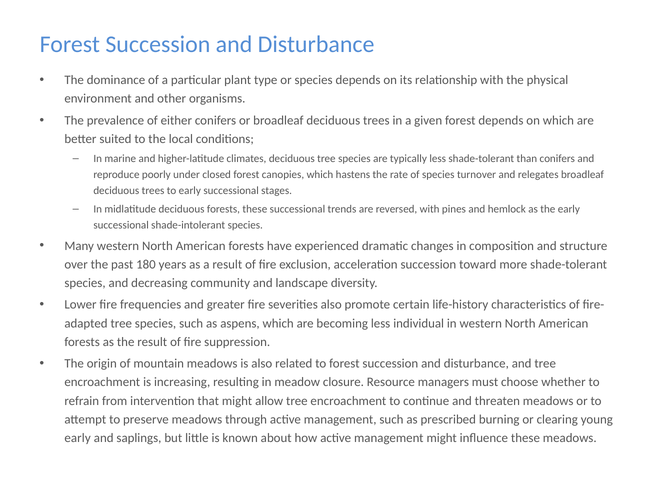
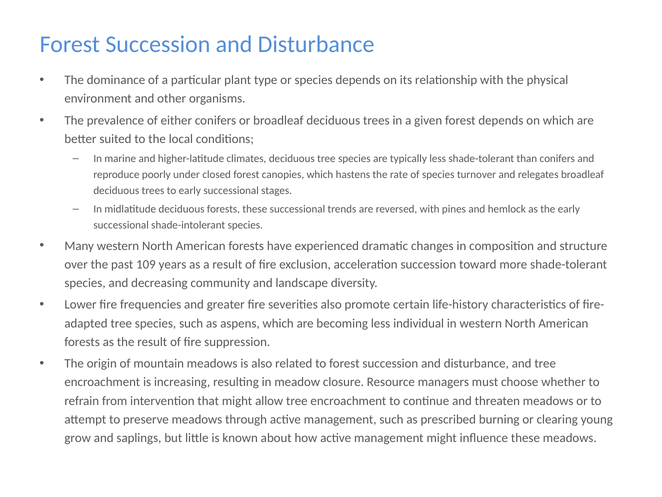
180: 180 -> 109
early at (78, 437): early -> grow
